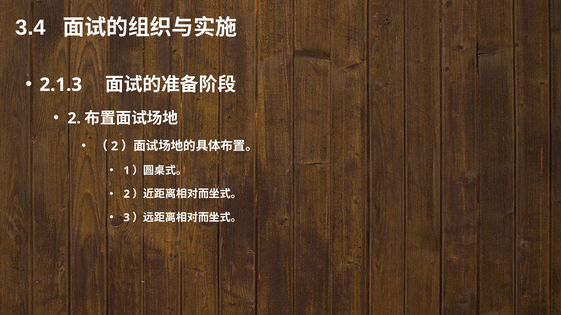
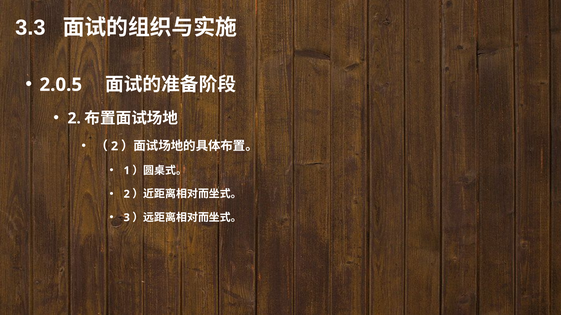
3.4: 3.4 -> 3.3
2.1.3: 2.1.3 -> 2.0.5
